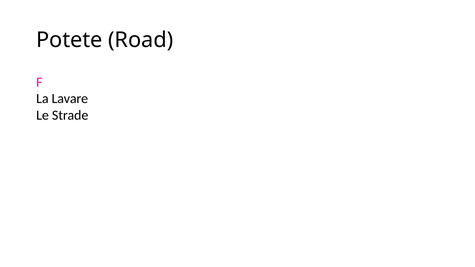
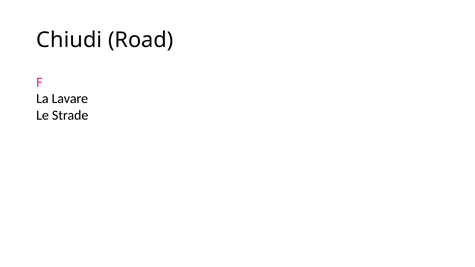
Potete: Potete -> Chiudi
